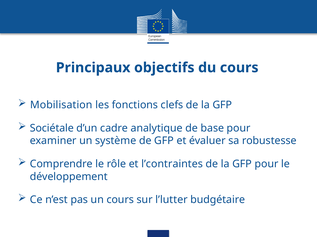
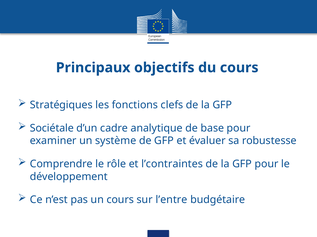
Mobilisation: Mobilisation -> Stratégiques
l’lutter: l’lutter -> l’entre
